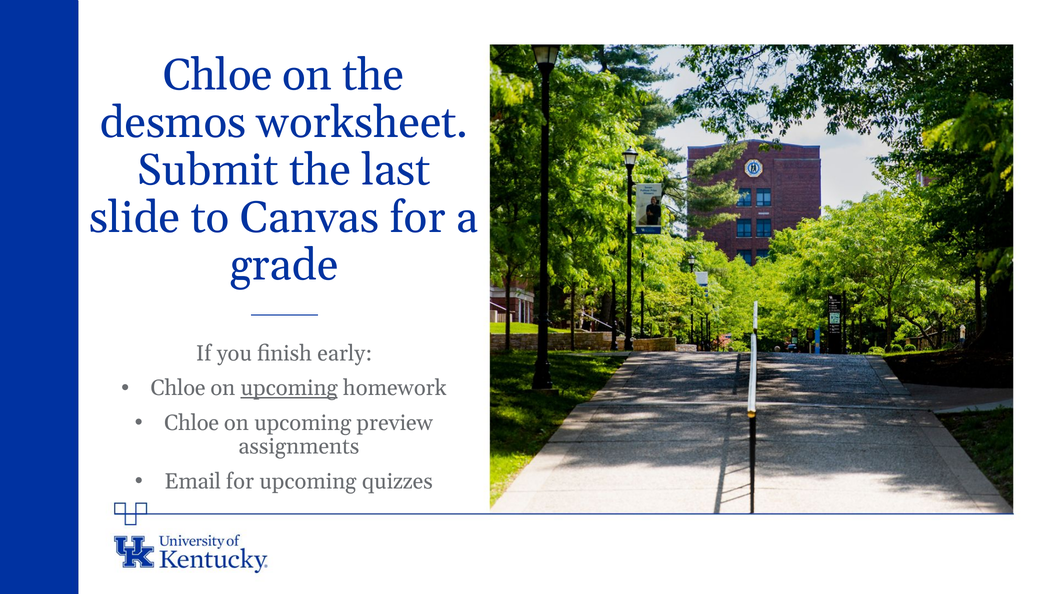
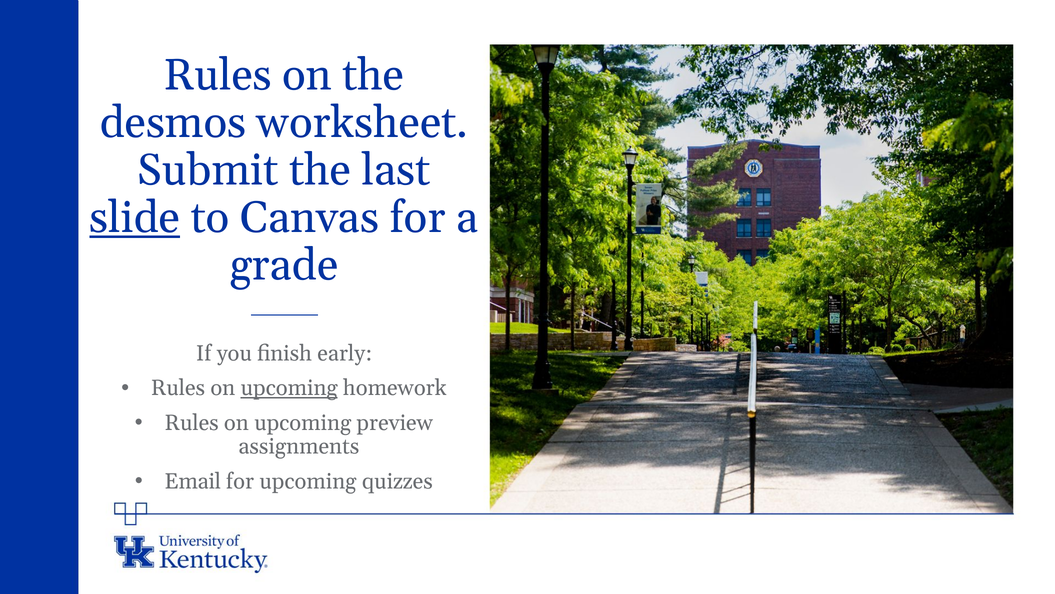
Chloe at (218, 75): Chloe -> Rules
slide underline: none -> present
Chloe at (178, 388): Chloe -> Rules
Chloe at (192, 423): Chloe -> Rules
